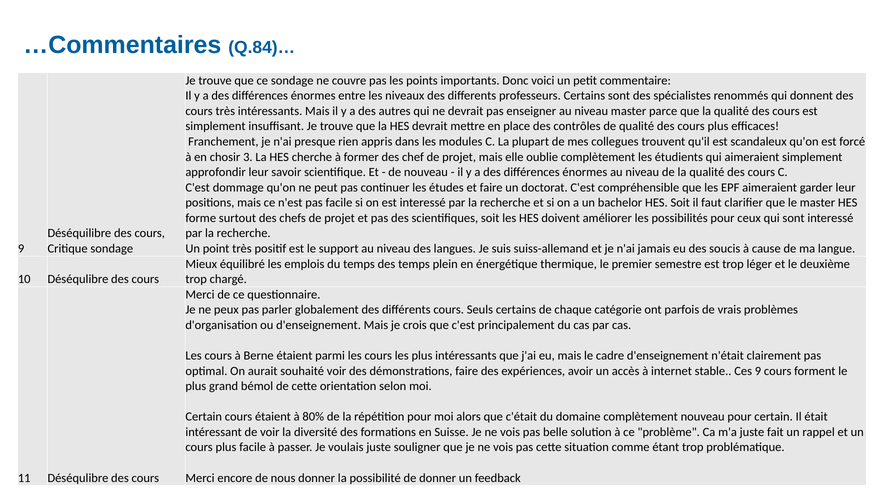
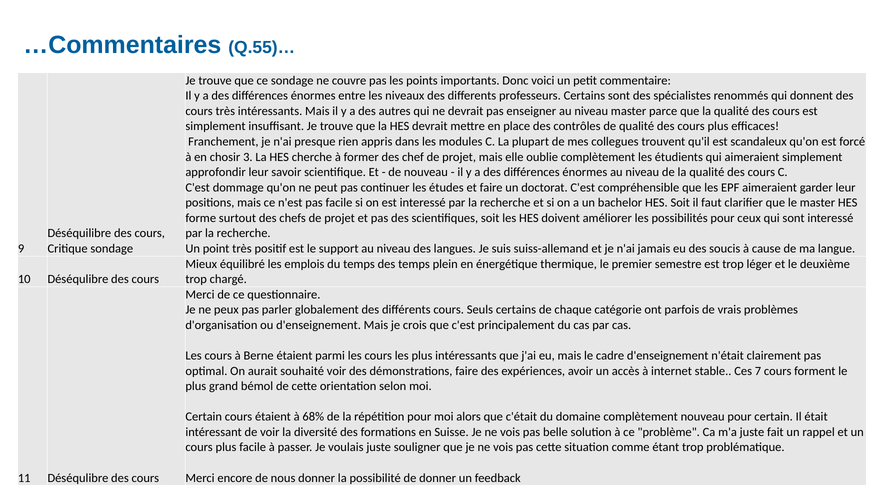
Q.84)…: Q.84)… -> Q.55)…
Ces 9: 9 -> 7
80%: 80% -> 68%
